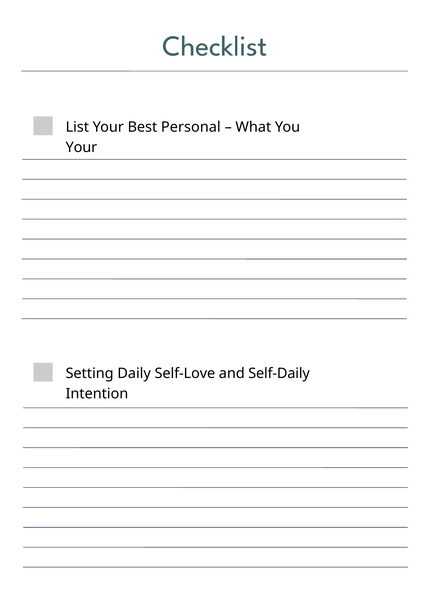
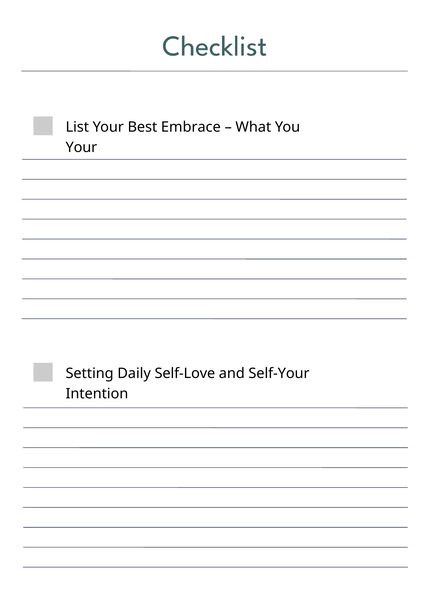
Personal: Personal -> Embrace
Self-Daily: Self-Daily -> Self-Your
